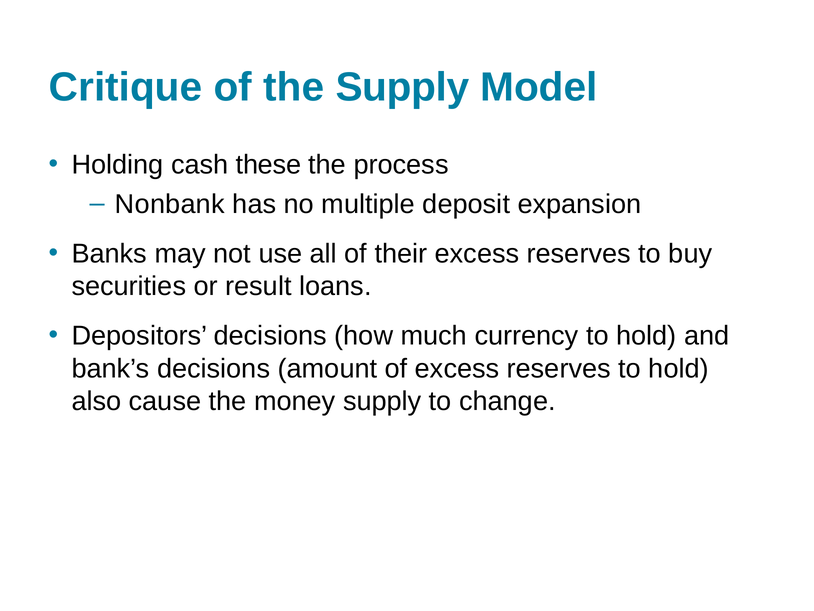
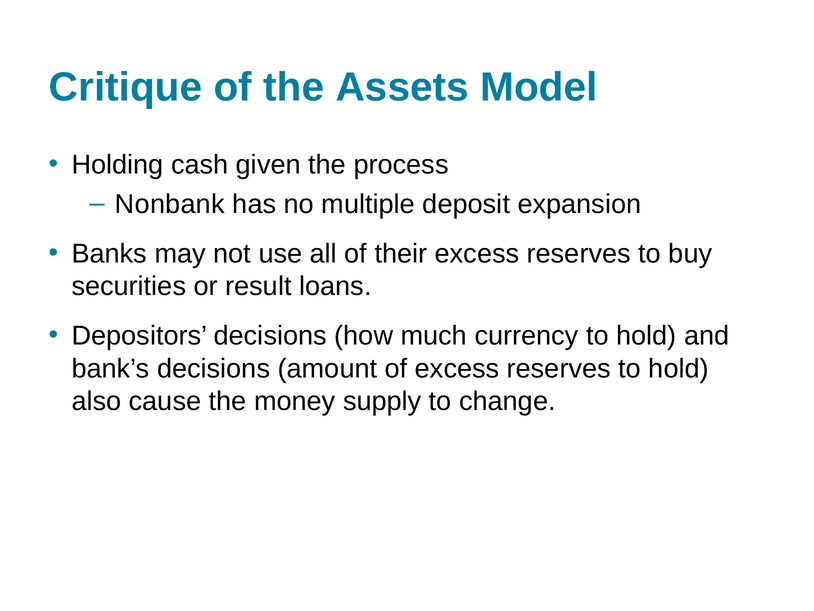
the Supply: Supply -> Assets
these: these -> given
